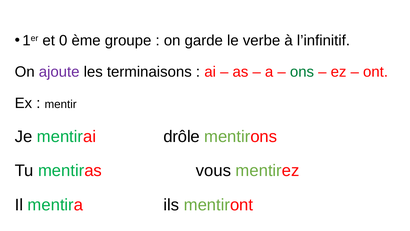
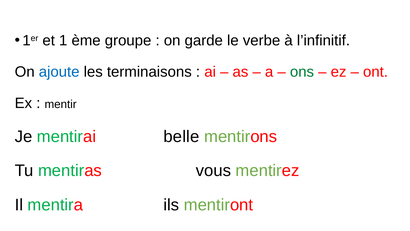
0: 0 -> 1
ajoute colour: purple -> blue
drôle: drôle -> belle
